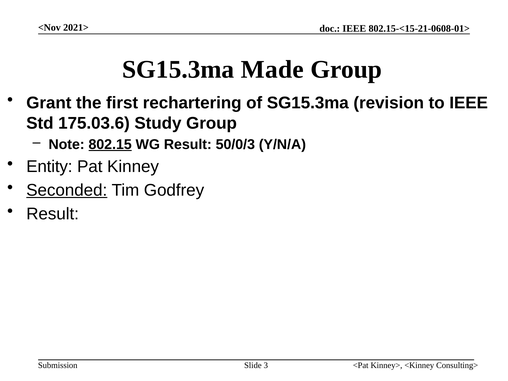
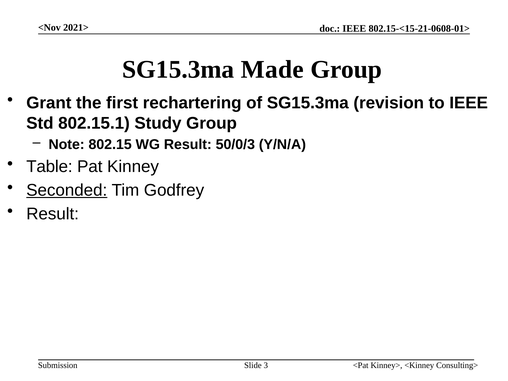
175.03.6: 175.03.6 -> 802.15.1
802.15 underline: present -> none
Entity: Entity -> Table
